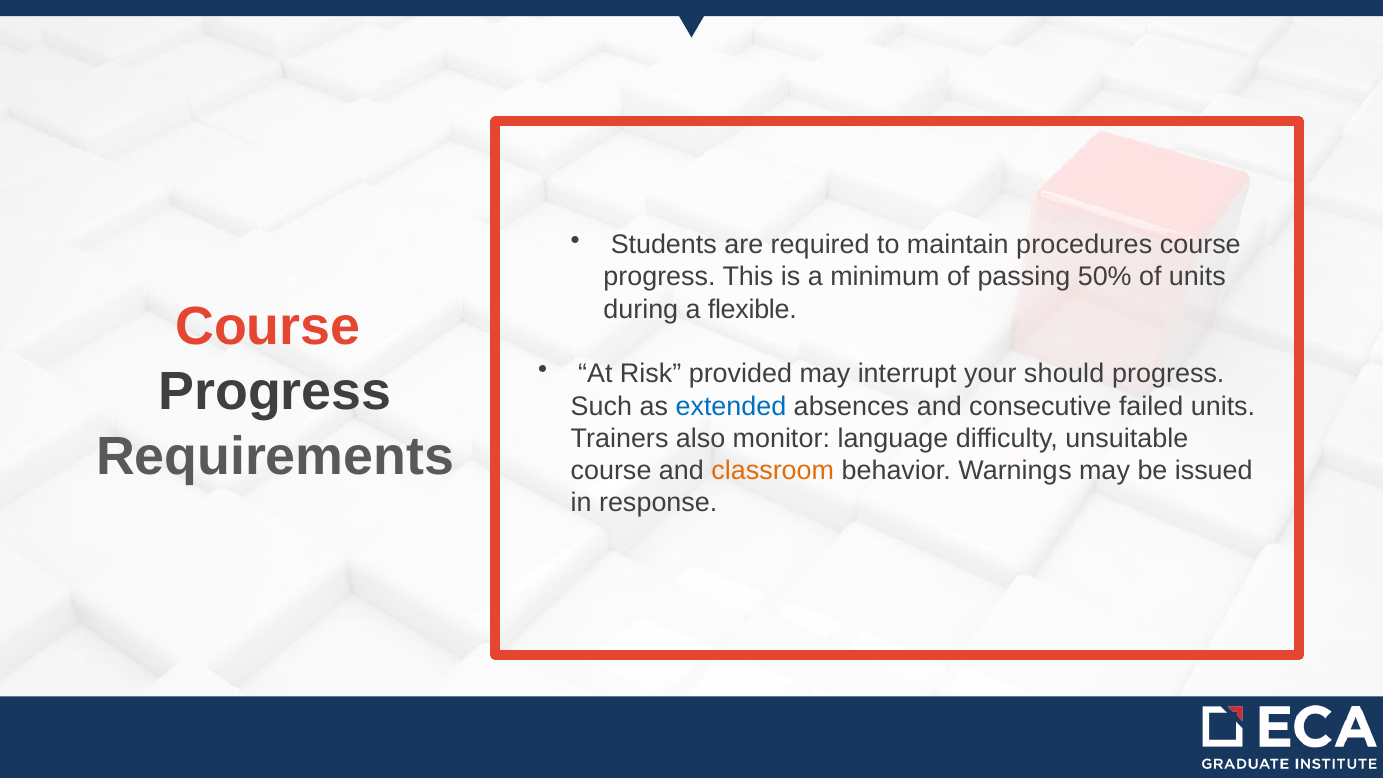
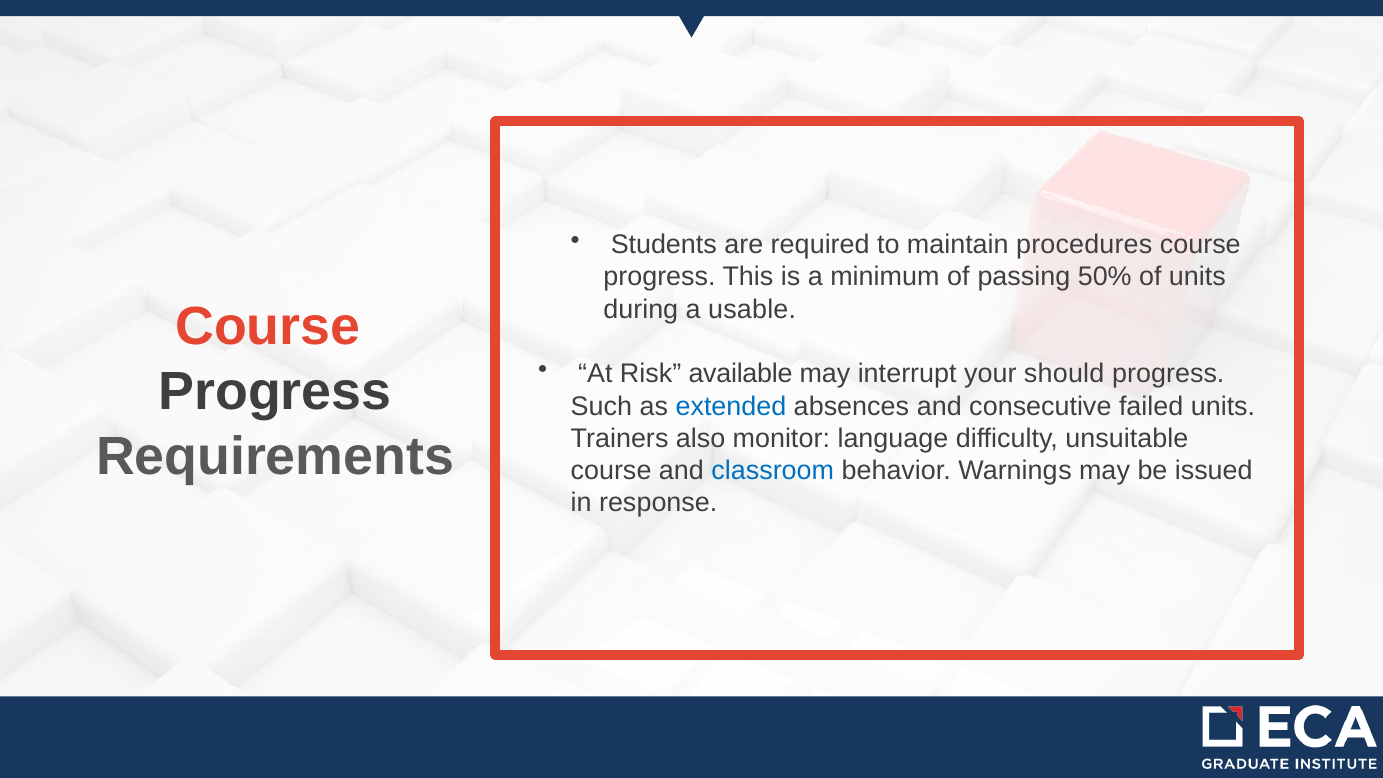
flexible: flexible -> usable
provided: provided -> available
classroom colour: orange -> blue
